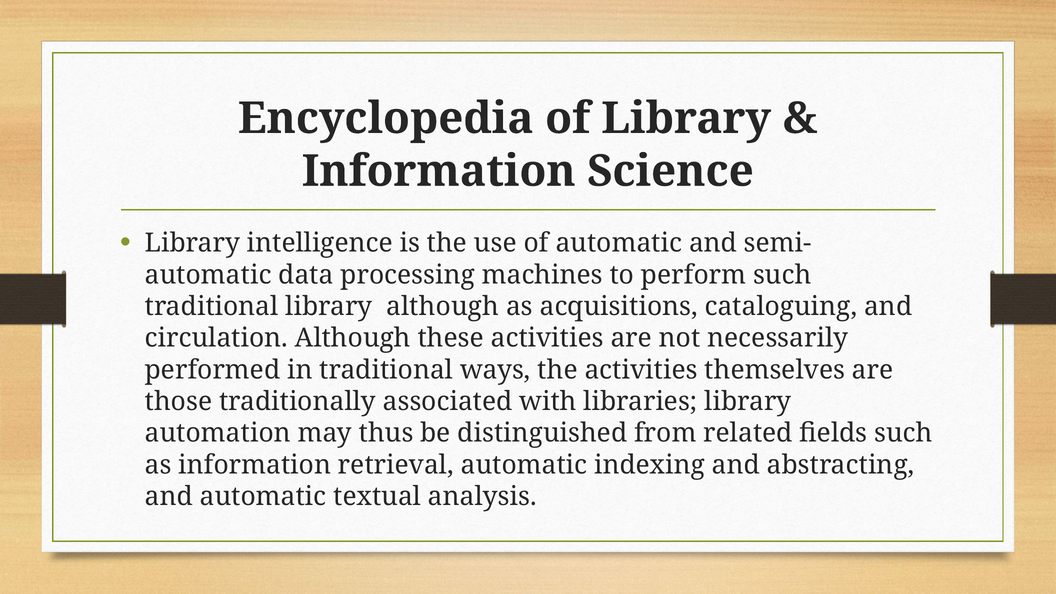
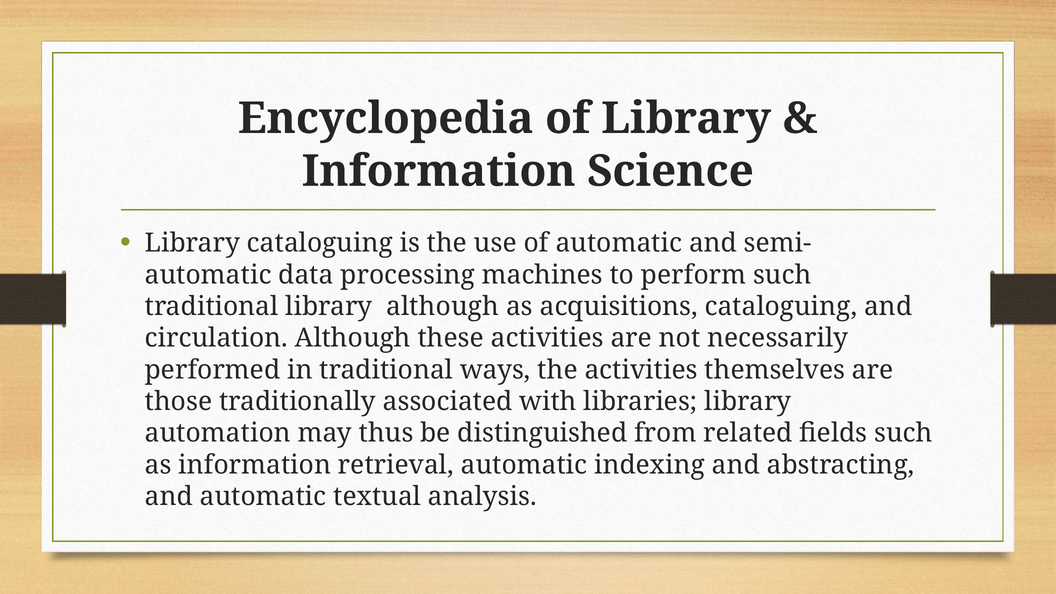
Library intelligence: intelligence -> cataloguing
